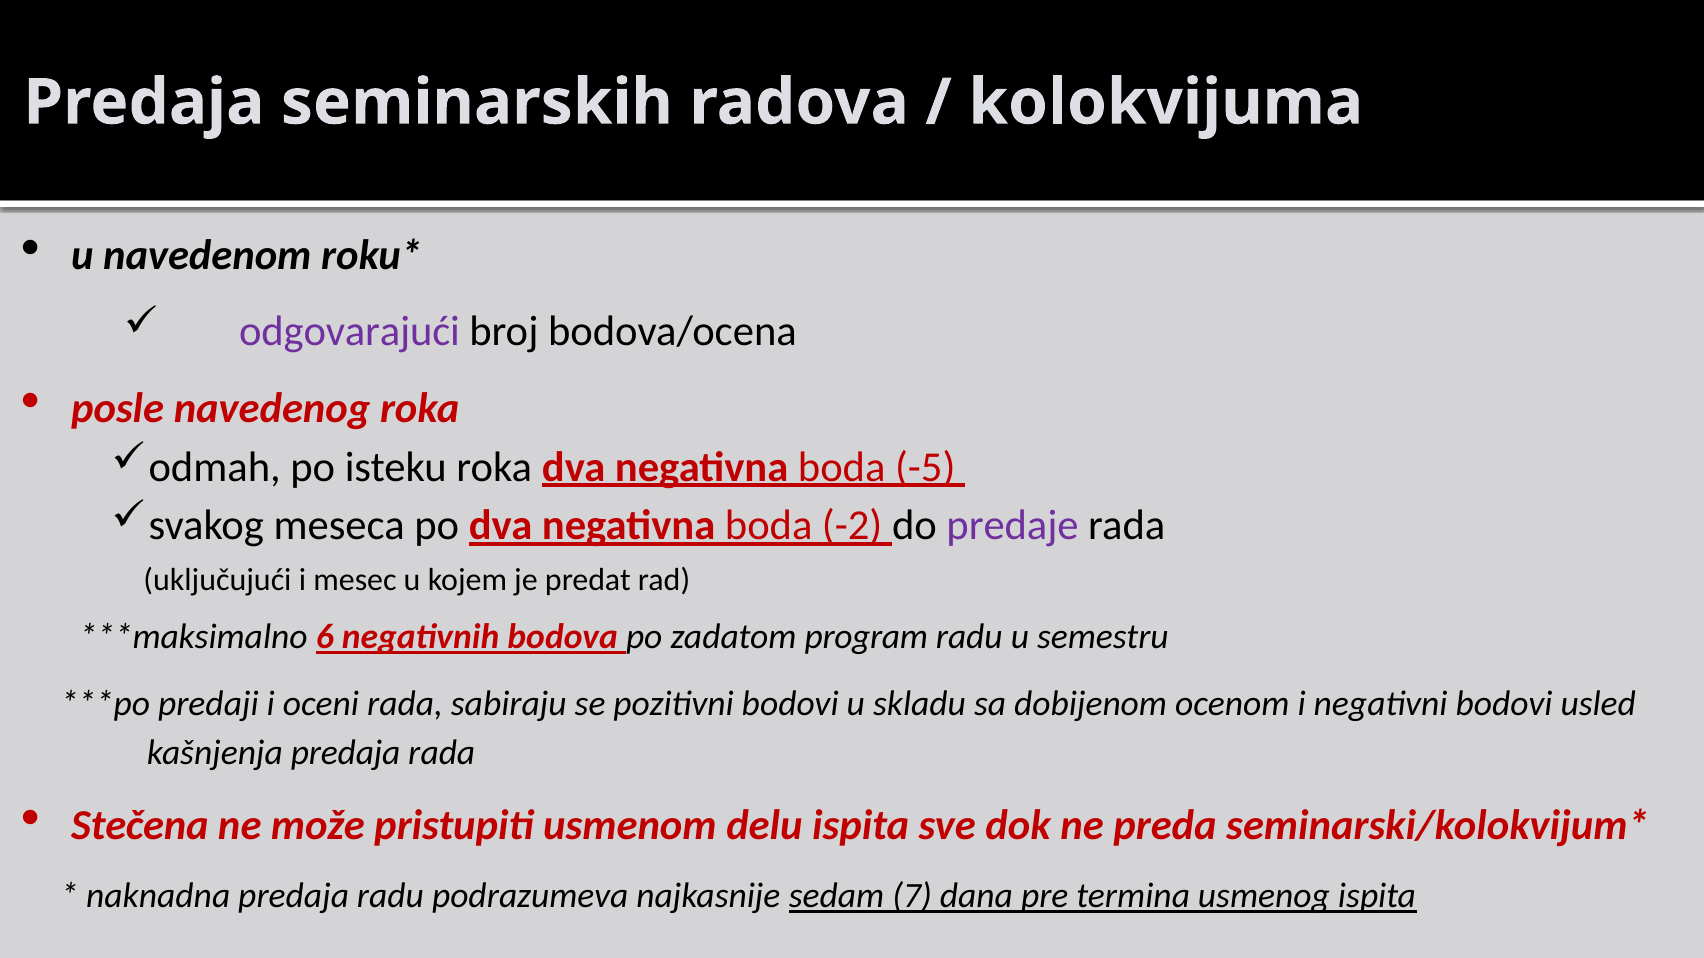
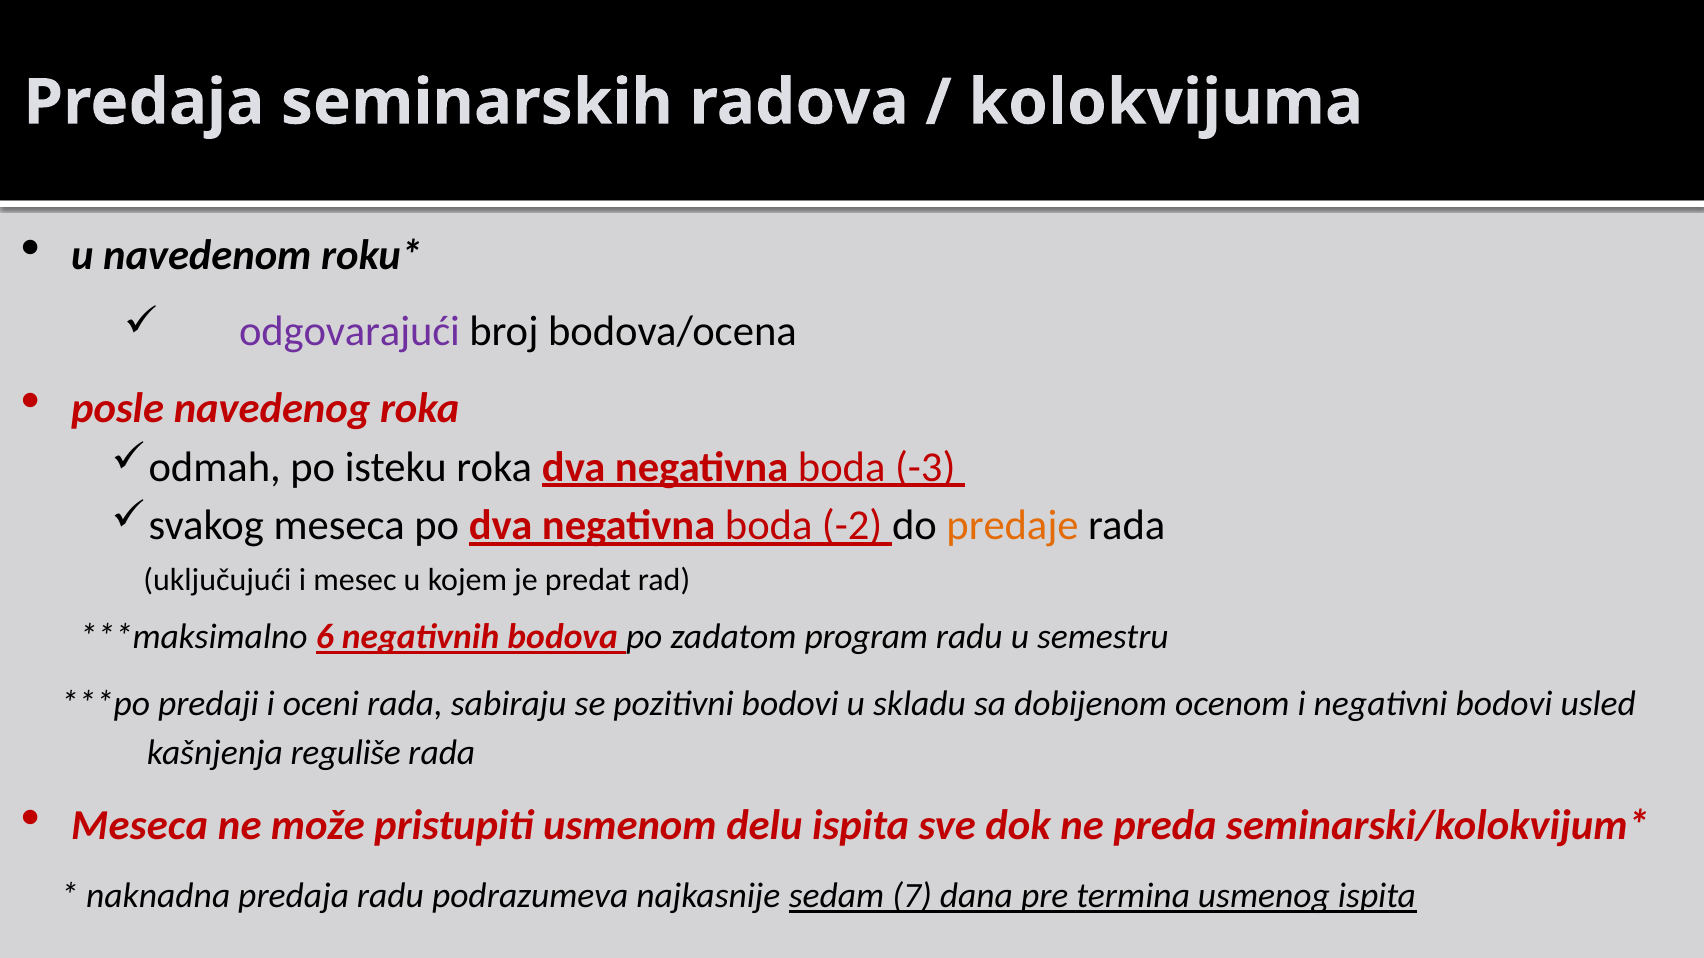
-5: -5 -> -3
predaje colour: purple -> orange
kašnjenja predaja: predaja -> reguliše
Stečena at (140, 826): Stečena -> Meseca
